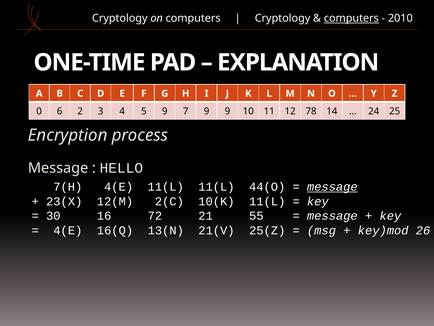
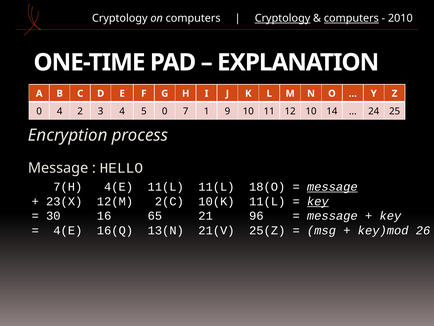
Cryptology at (283, 18) underline: none -> present
0 6: 6 -> 4
5 9: 9 -> 0
7 9: 9 -> 1
12 78: 78 -> 10
44(O: 44(O -> 18(O
key at (318, 201) underline: none -> present
72: 72 -> 65
55: 55 -> 96
